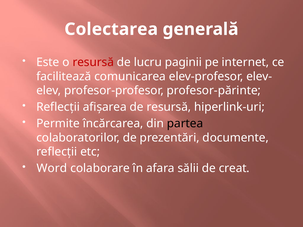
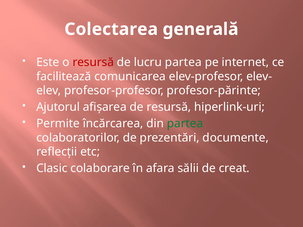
lucru paginii: paginii -> partea
Reflecţii at (58, 107): Reflecţii -> Ajutorul
partea at (185, 124) colour: black -> green
Word: Word -> Clasic
